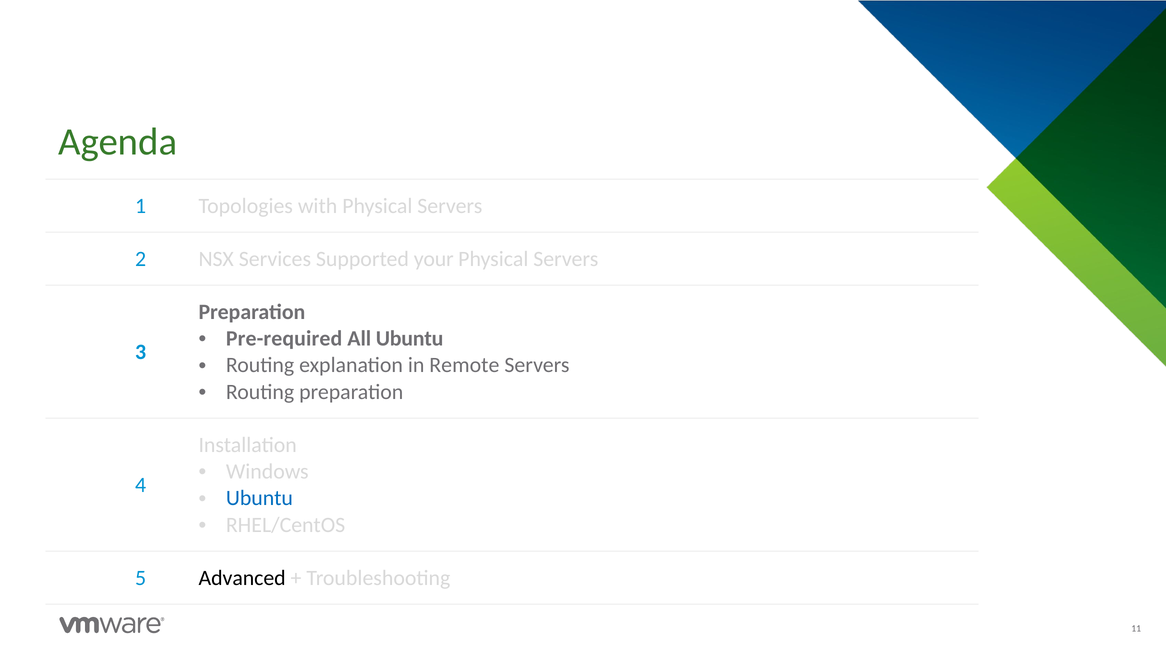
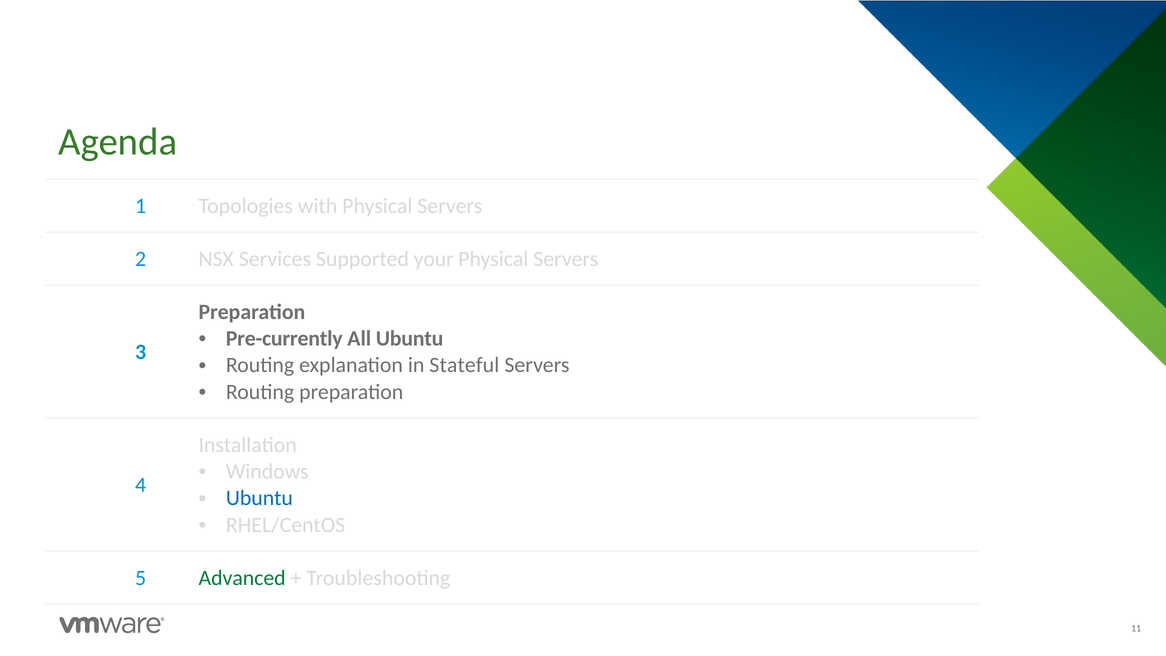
Pre-required: Pre-required -> Pre-currently
Remote: Remote -> Stateful
Advanced colour: black -> green
